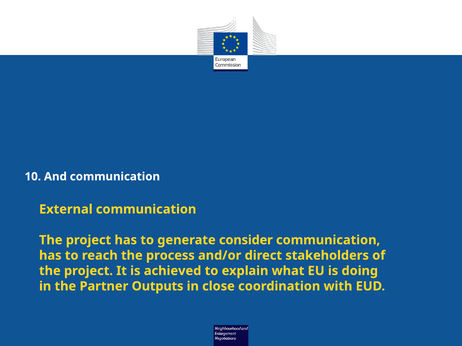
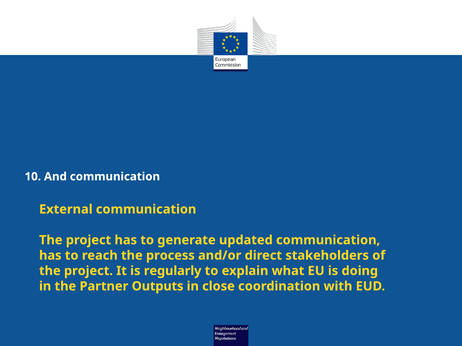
consider: consider -> updated
achieved: achieved -> regularly
